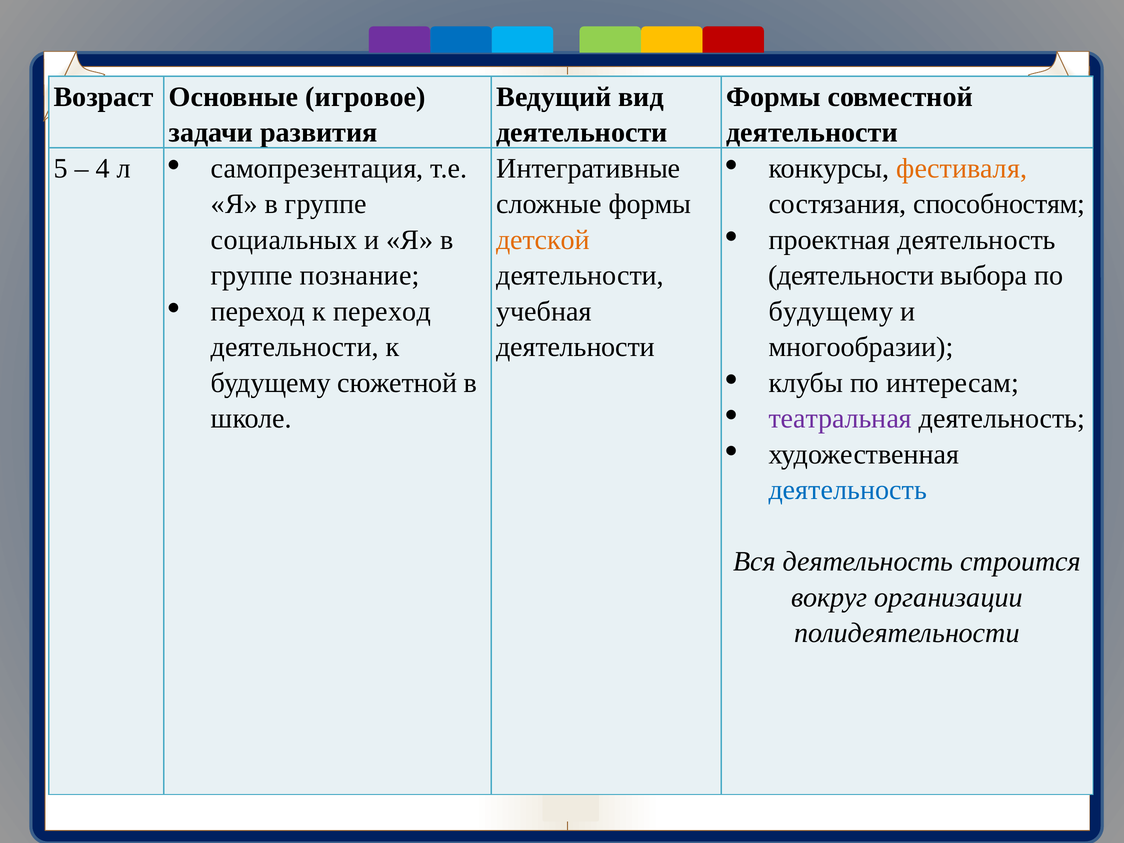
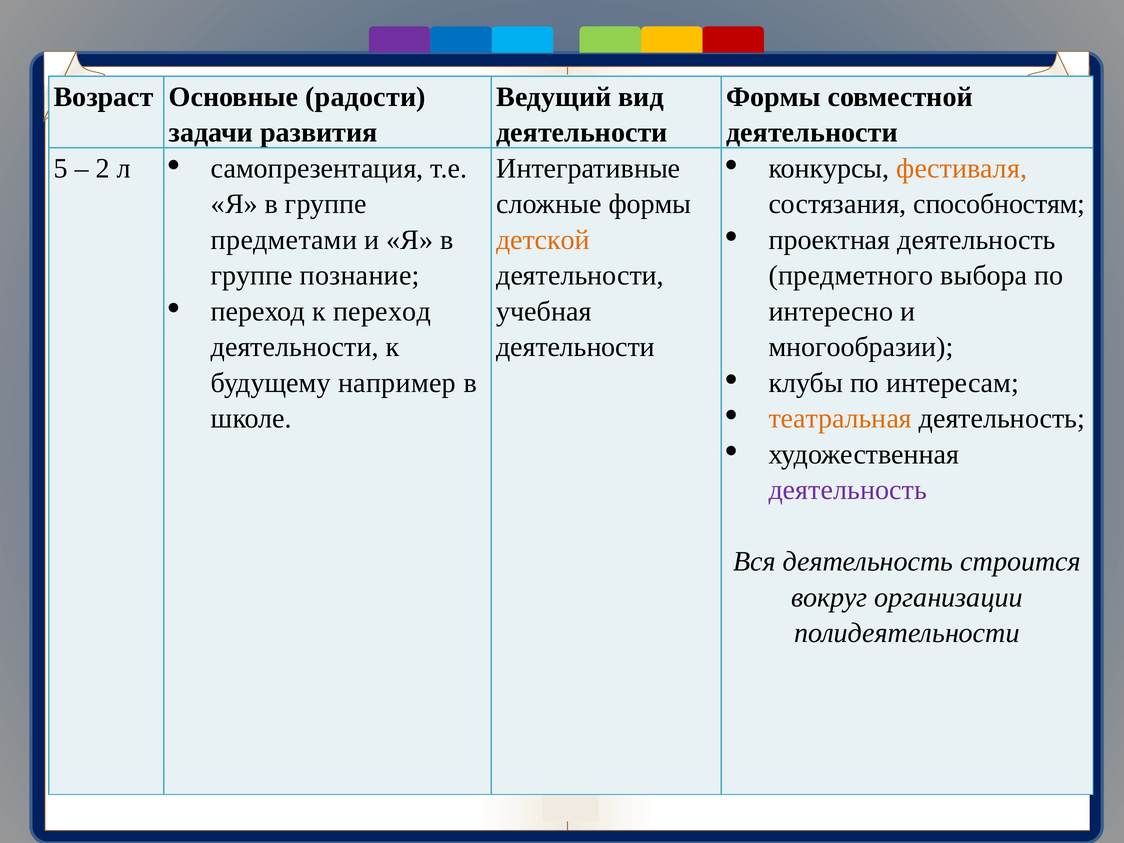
игровое: игровое -> радости
4: 4 -> 2
социальных: социальных -> предметами
деятельности at (851, 276): деятельности -> предметного
будущему at (831, 311): будущему -> интересно
сюжетной: сюжетной -> например
театральная colour: purple -> orange
деятельность at (848, 490) colour: blue -> purple
